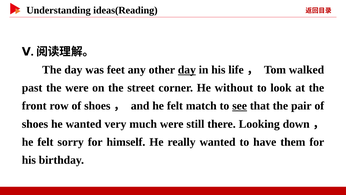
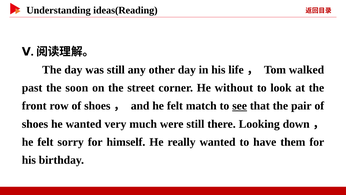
was feet: feet -> still
day at (187, 70) underline: present -> none
the were: were -> soon
